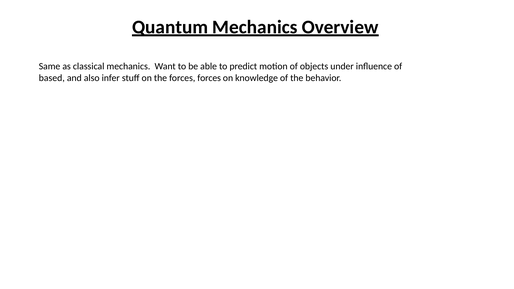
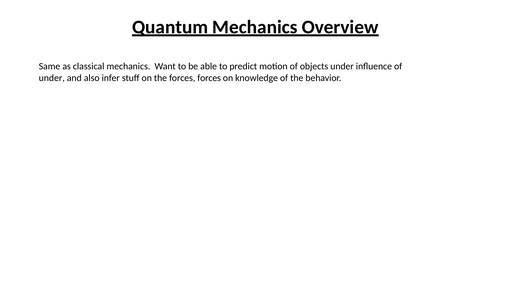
based at (52, 78): based -> under
